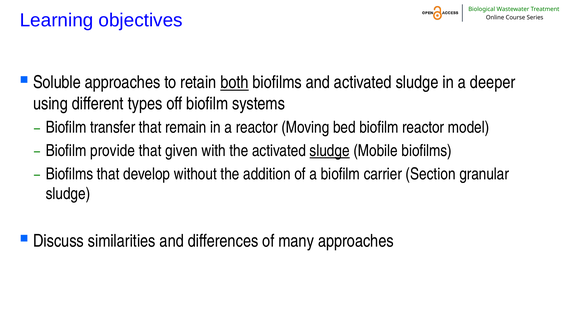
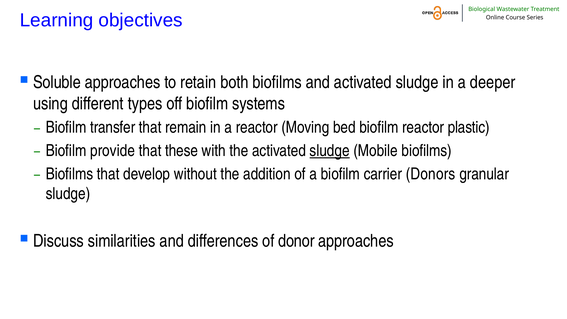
both underline: present -> none
model: model -> plastic
given: given -> these
Section: Section -> Donors
many: many -> donor
